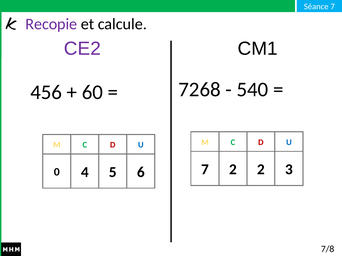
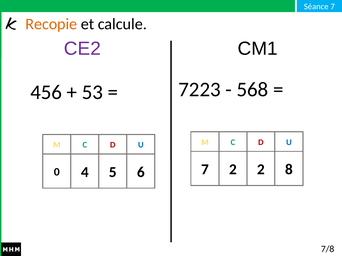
Recopie colour: purple -> orange
7268: 7268 -> 7223
540: 540 -> 568
60: 60 -> 53
3: 3 -> 8
